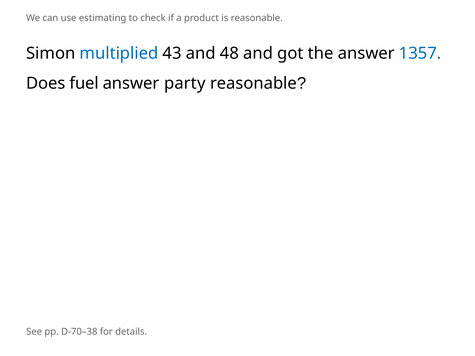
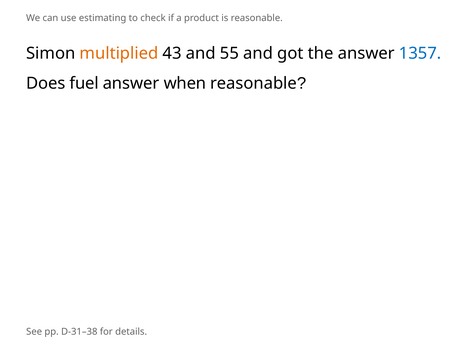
multiplied colour: blue -> orange
48: 48 -> 55
party: party -> when
D-70–38: D-70–38 -> D-31–38
